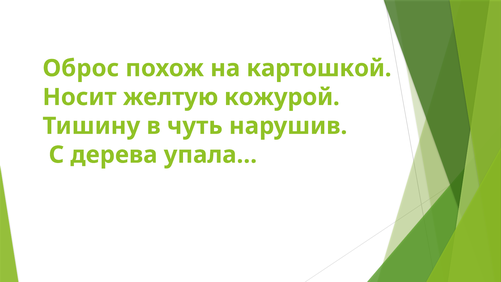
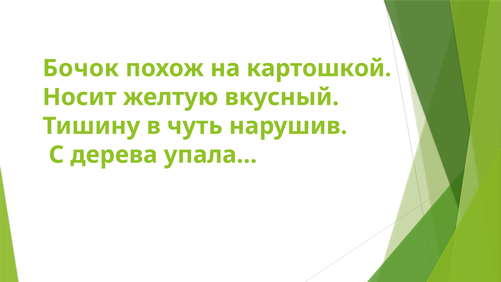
Оброс: Оброс -> Бочок
кожурой: кожурой -> вкусный
